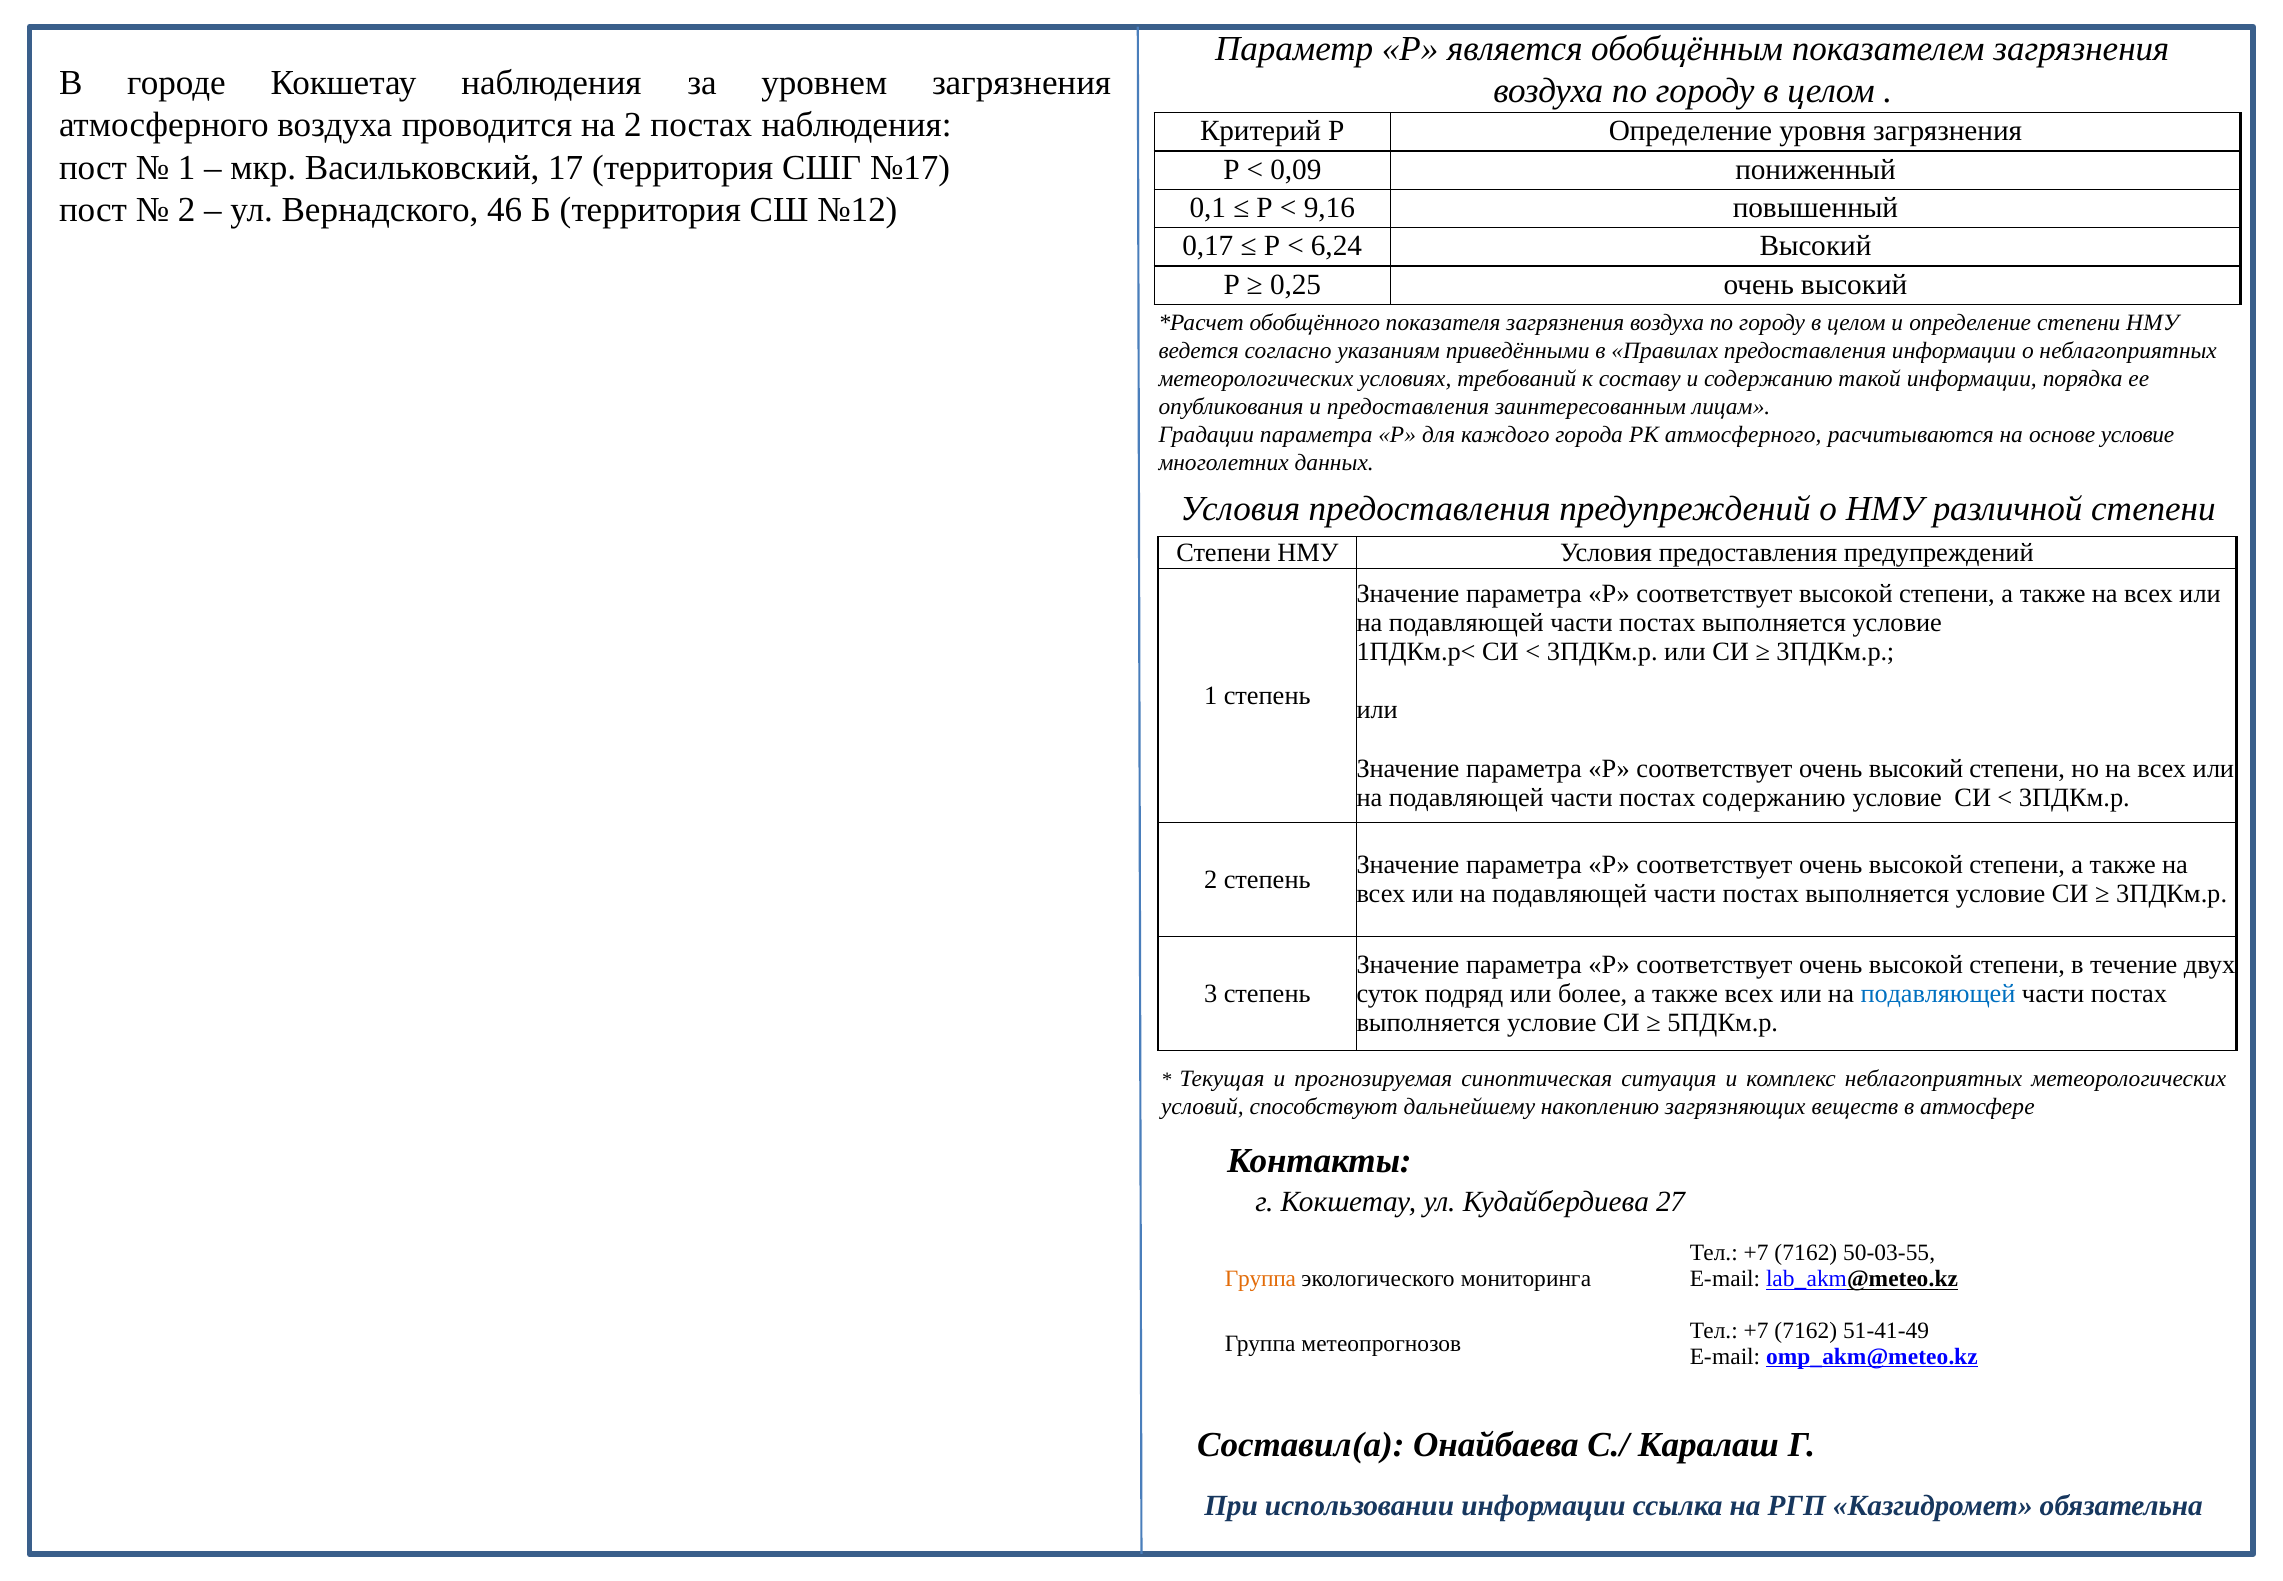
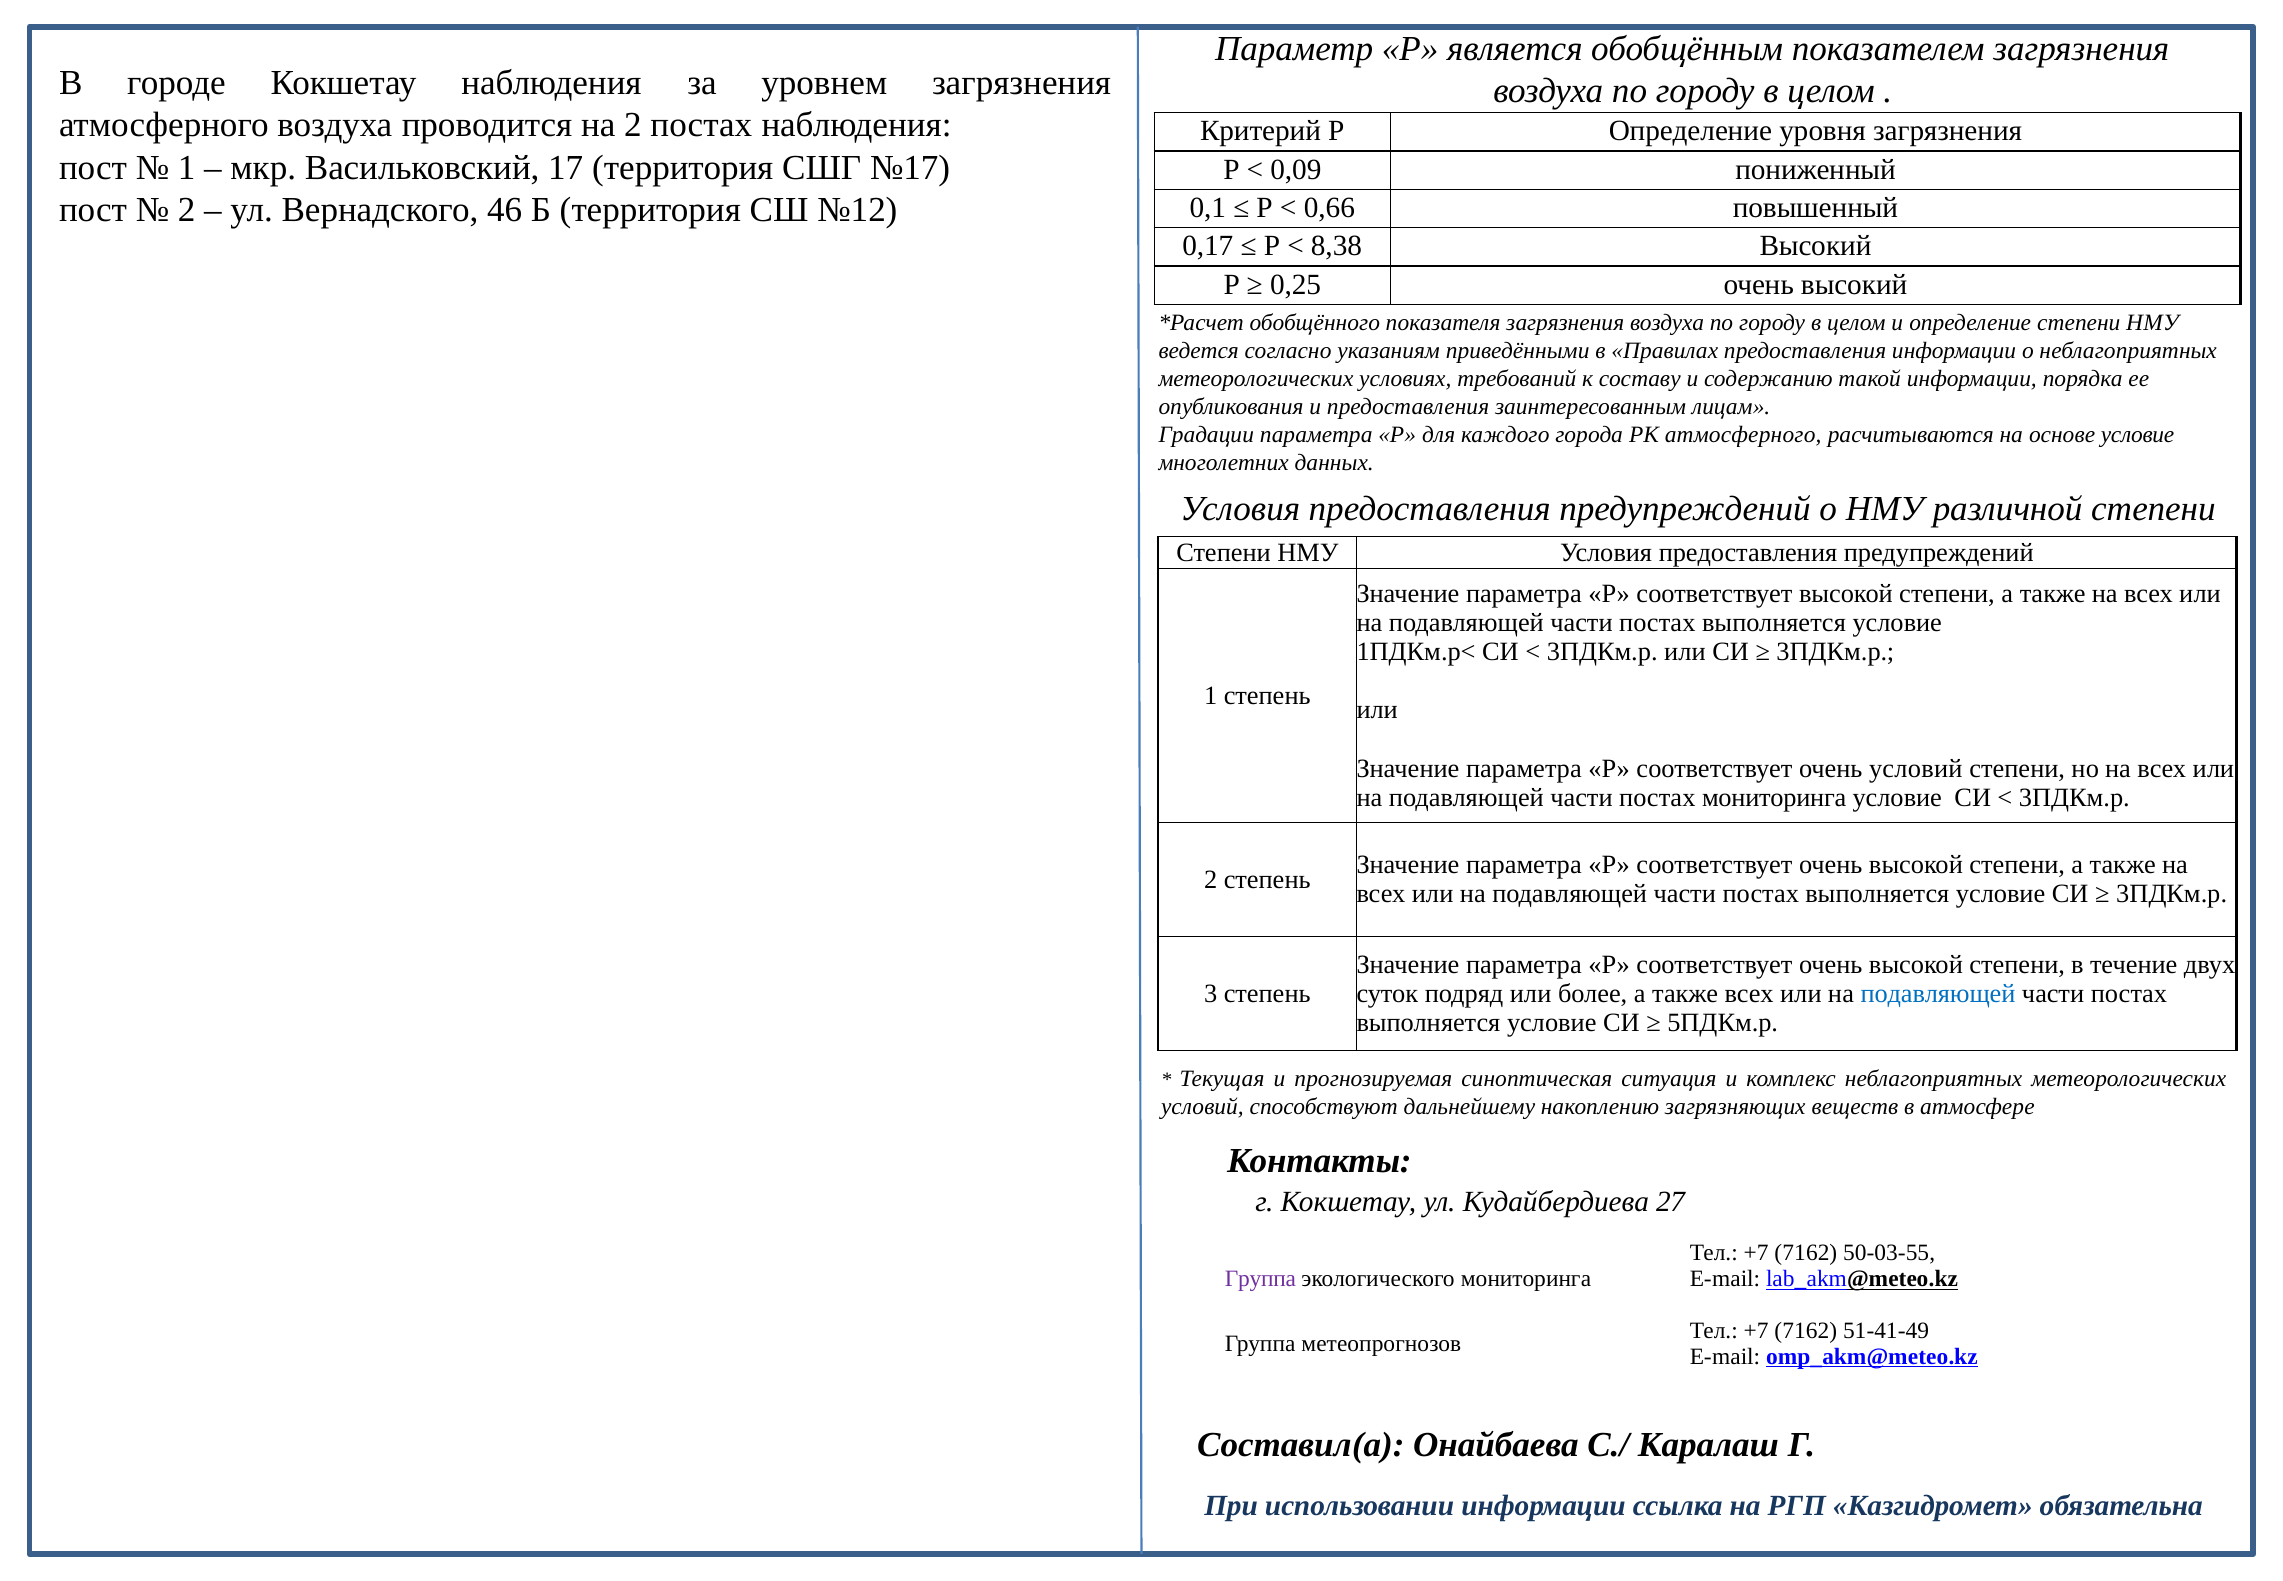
9,16: 9,16 -> 0,66
6,24: 6,24 -> 8,38
соответствует очень высокий: высокий -> условий
постах содержанию: содержанию -> мониторинга
Группа at (1260, 1279) colour: orange -> purple
